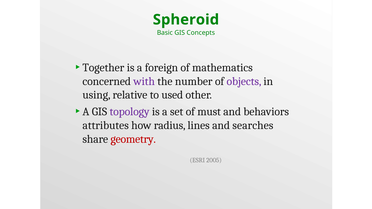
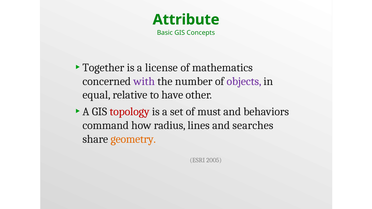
Spheroid: Spheroid -> Attribute
foreign: foreign -> license
using: using -> equal
used: used -> have
topology colour: purple -> red
attributes: attributes -> command
geometry colour: red -> orange
